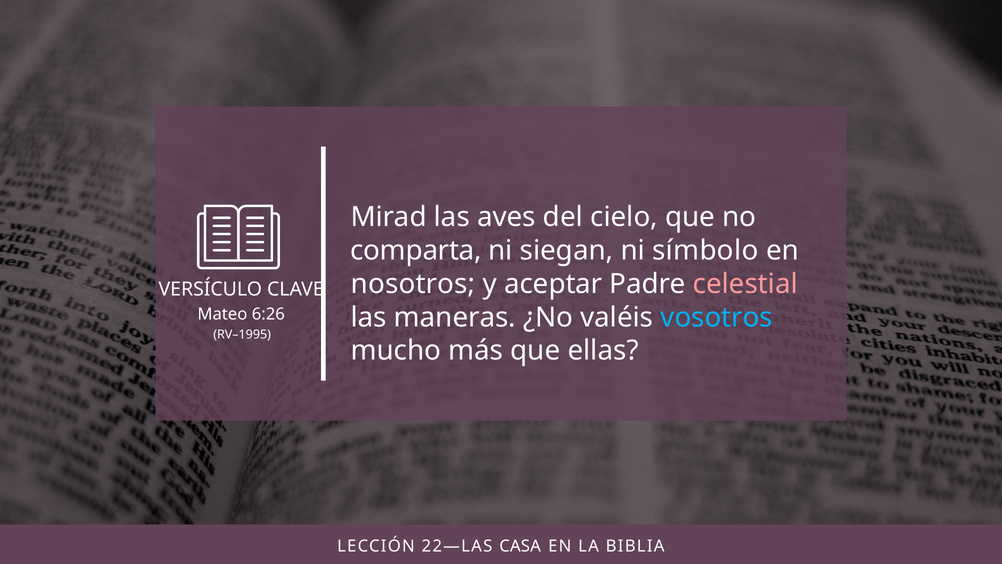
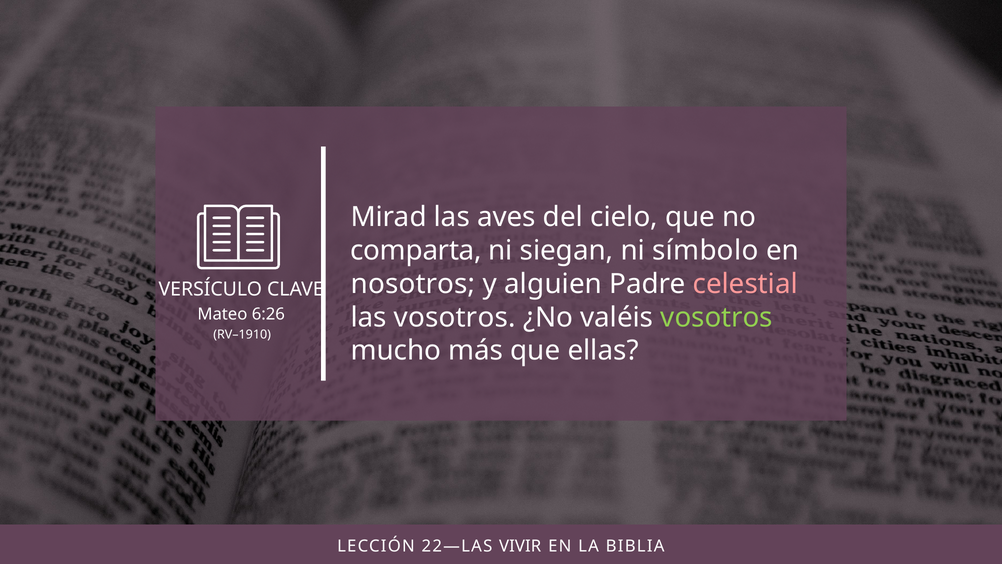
aceptar: aceptar -> alguien
las maneras: maneras -> vosotros
vosotros at (717, 317) colour: light blue -> light green
RV–1995: RV–1995 -> RV–1910
CASA: CASA -> VIVIR
